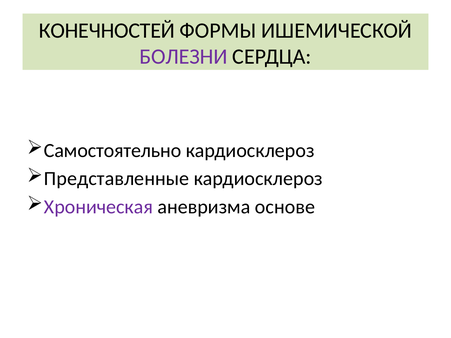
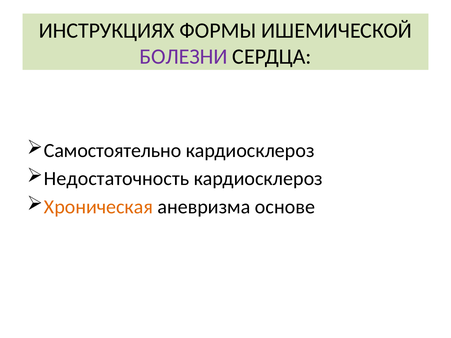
КОНЕЧНОСТЕЙ: КОНЕЧНОСТЕЙ -> ИНСТРУКЦИЯХ
Представленные: Представленные -> Недостаточность
Хроническая colour: purple -> orange
